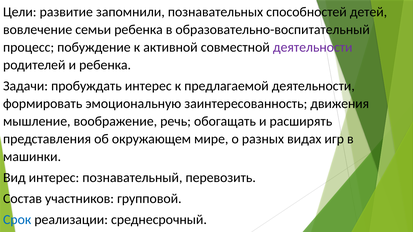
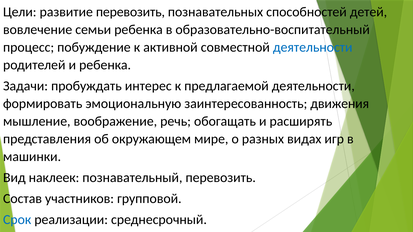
развитие запомнили: запомнили -> перевозить
деятельности at (313, 47) colour: purple -> blue
Вид интерес: интерес -> наклеек
